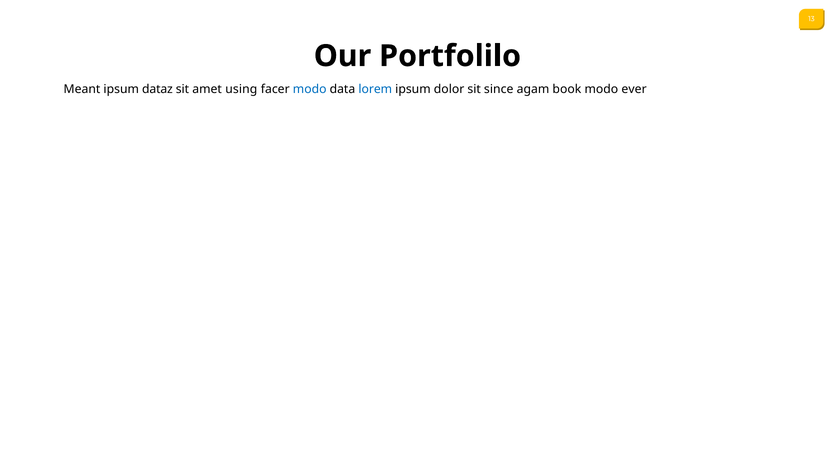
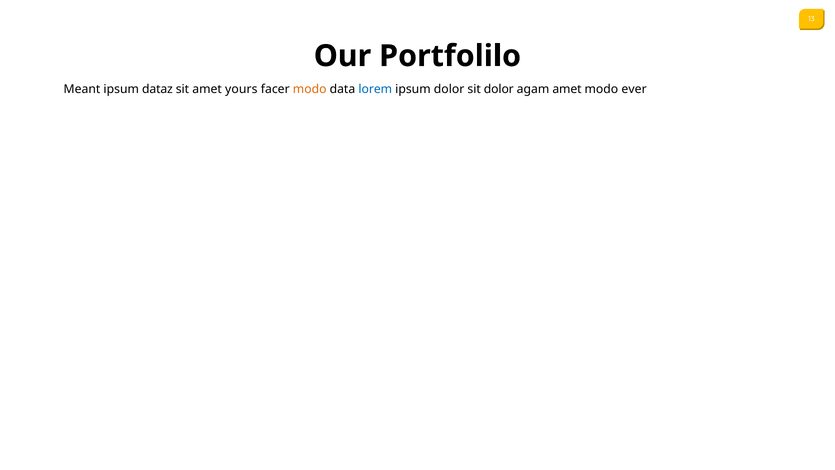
using: using -> yours
modo at (310, 89) colour: blue -> orange
sit since: since -> dolor
agam book: book -> amet
